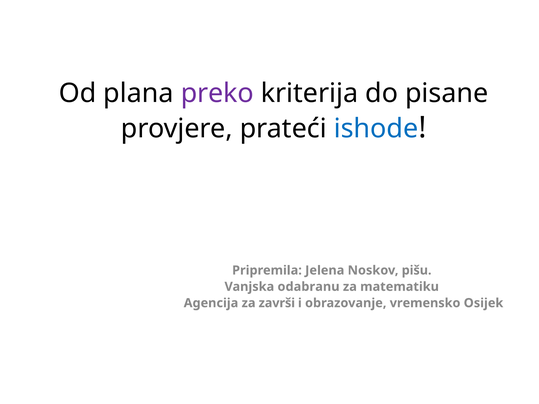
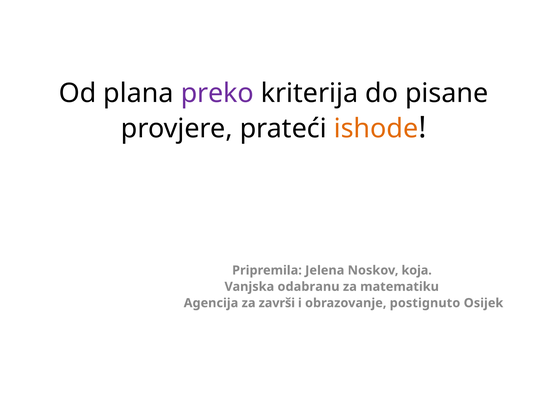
ishode colour: blue -> orange
pišu: pišu -> koja
vremensko: vremensko -> postignuto
